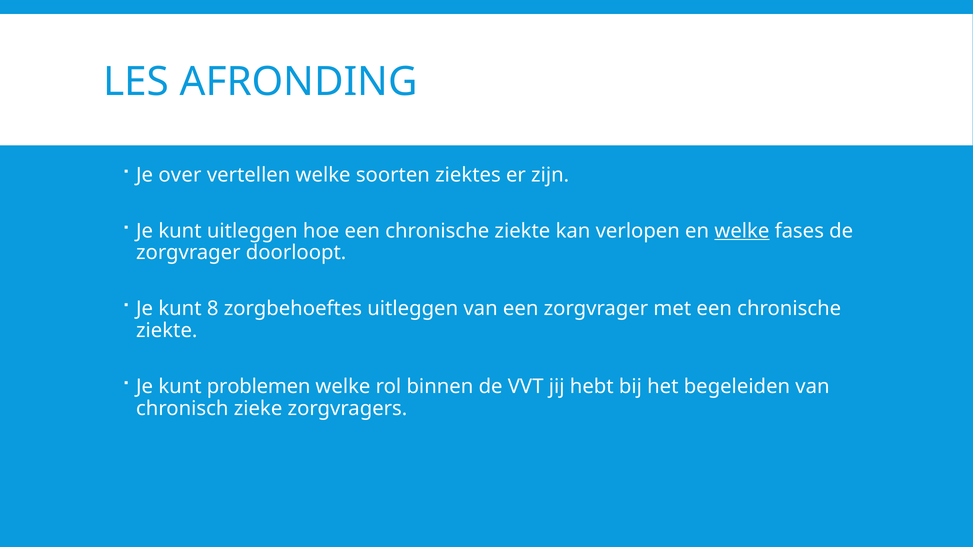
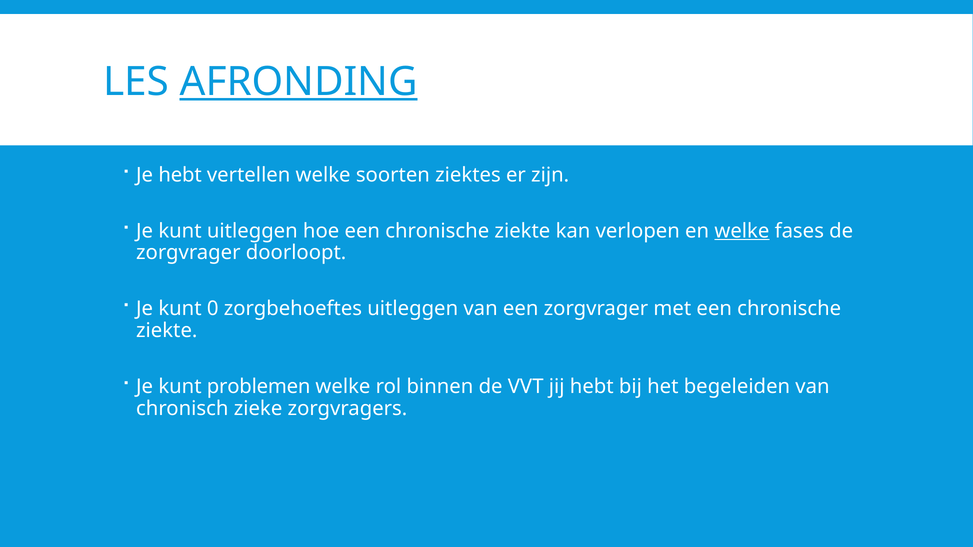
AFRONDING underline: none -> present
Je over: over -> hebt
8: 8 -> 0
